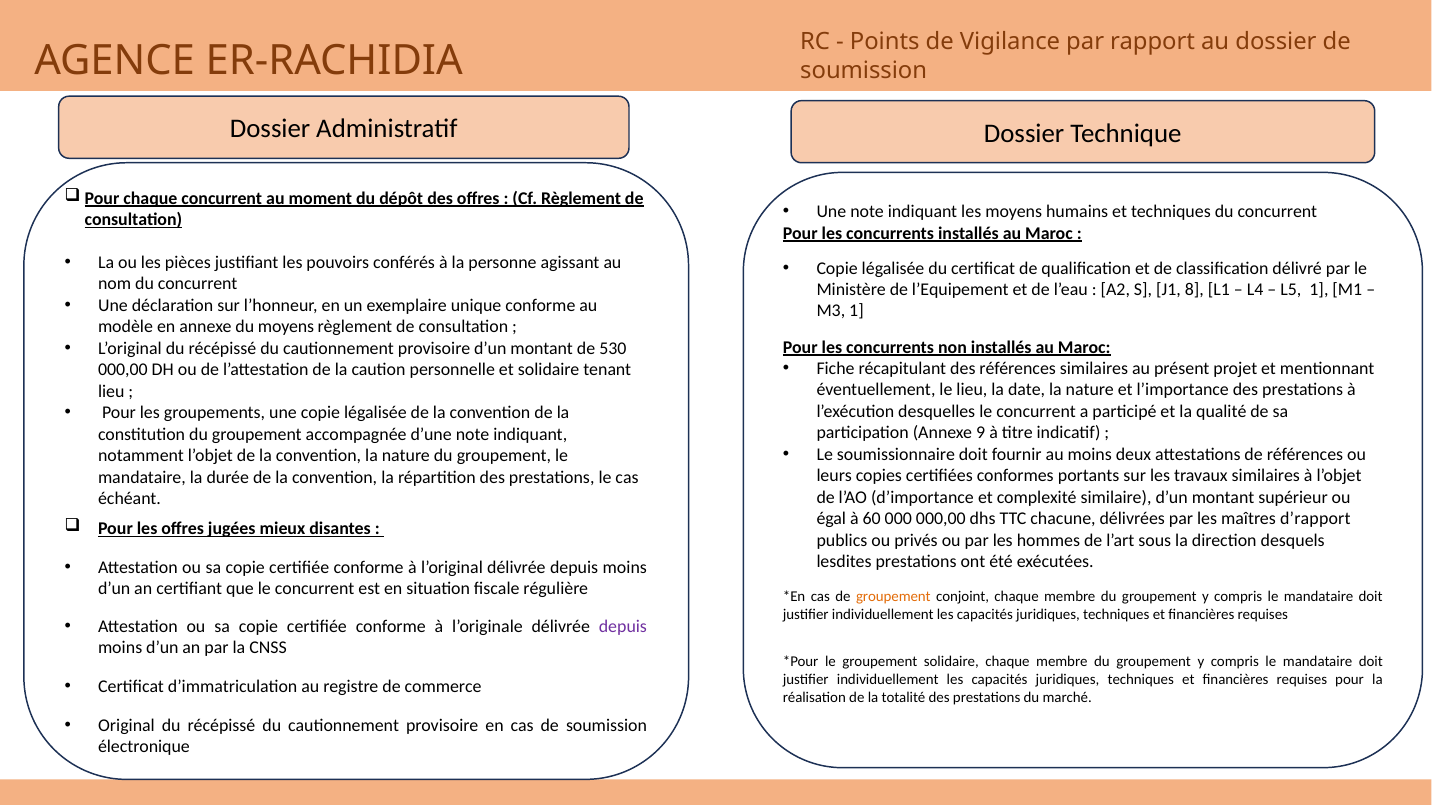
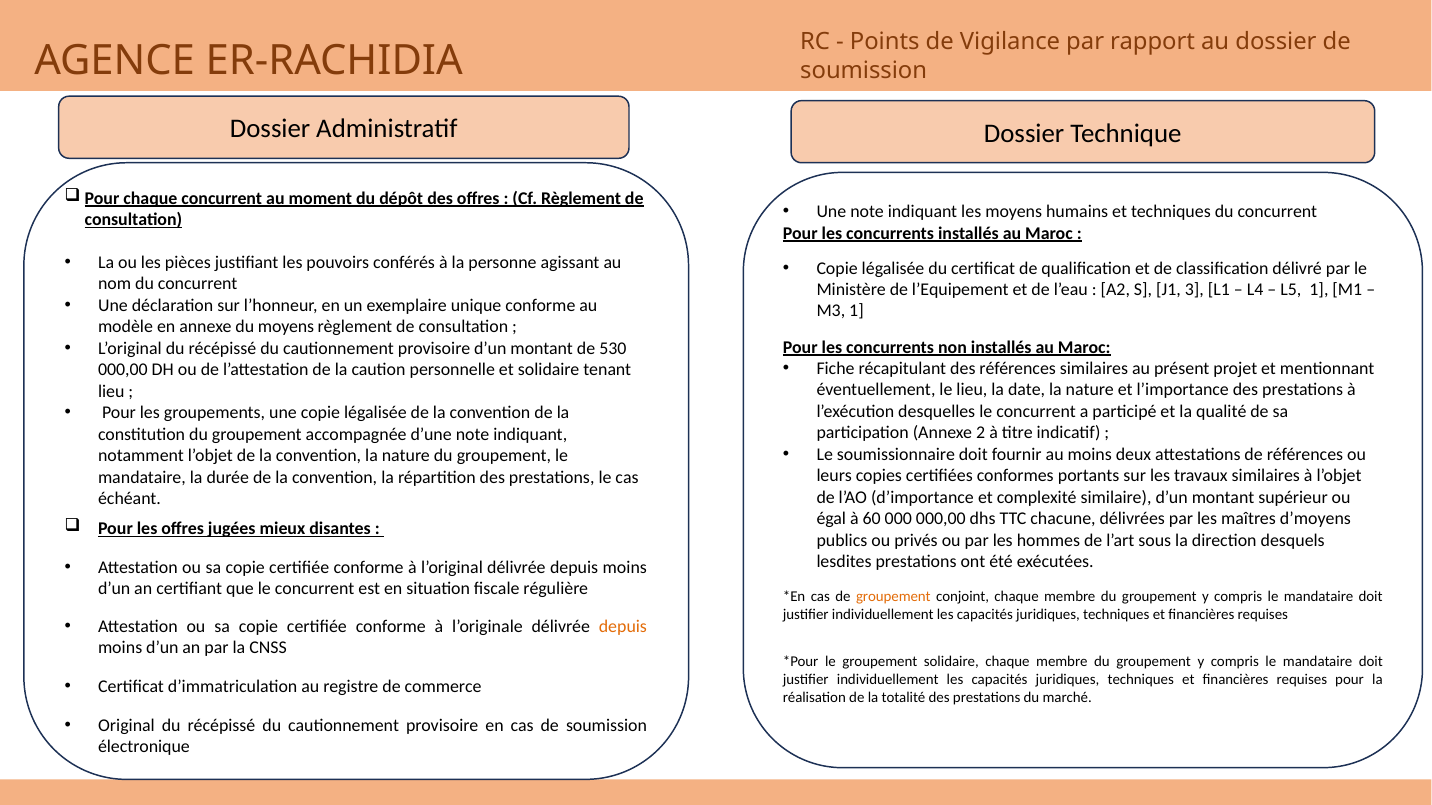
8: 8 -> 3
9: 9 -> 2
d’rapport: d’rapport -> d’moyens
depuis at (623, 627) colour: purple -> orange
